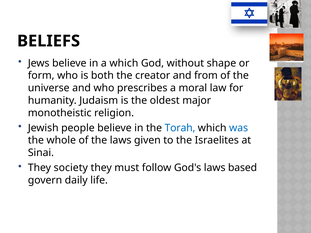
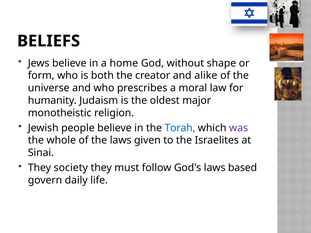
a which: which -> home
from: from -> alike
was colour: blue -> purple
